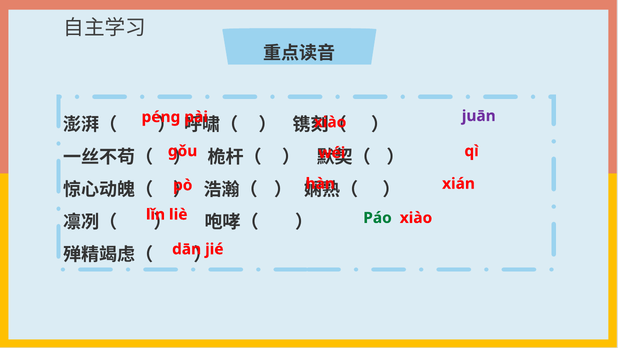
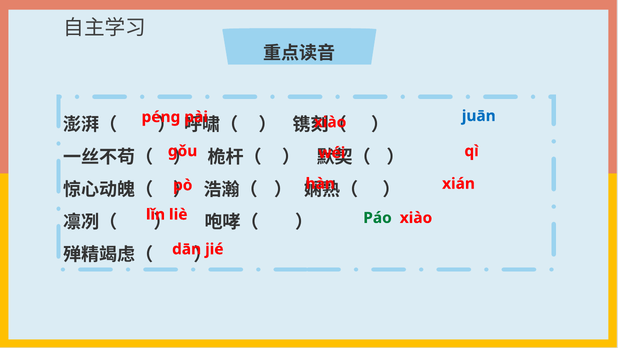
juān colour: purple -> blue
